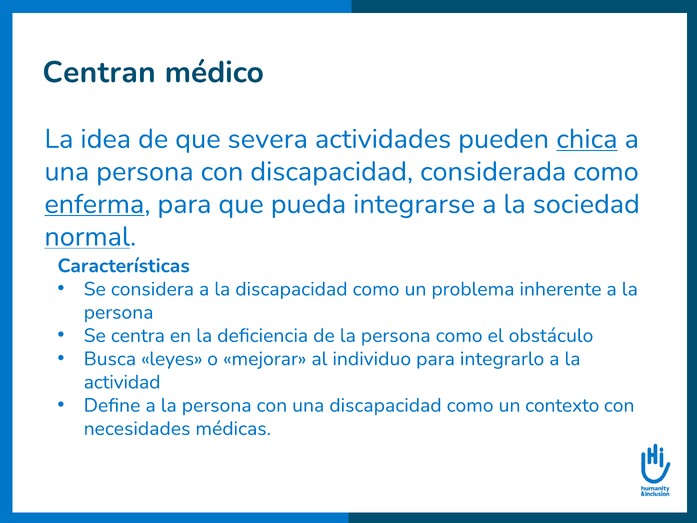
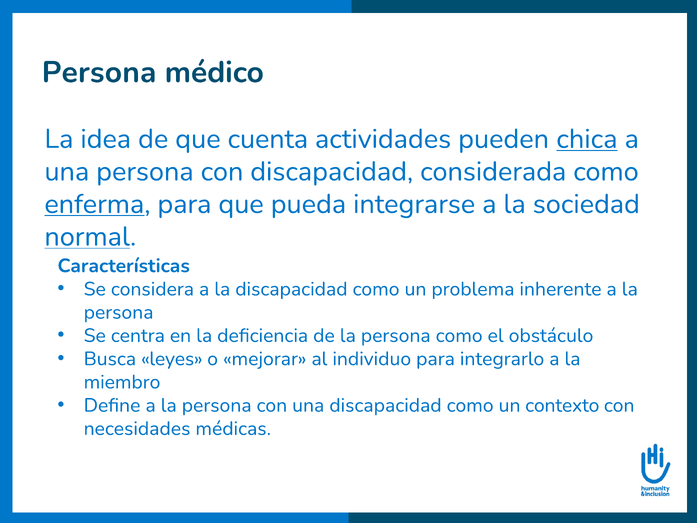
Centran at (99, 72): Centran -> Persona
severa: severa -> cuenta
actividad: actividad -> miembro
